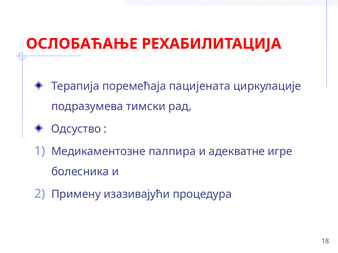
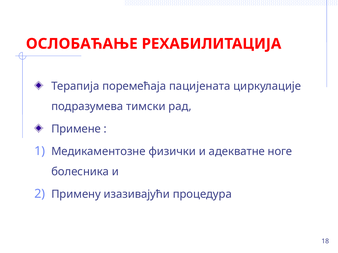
Одсуство: Одсуство -> Примене
палпира: палпира -> физички
игре: игре -> ноге
